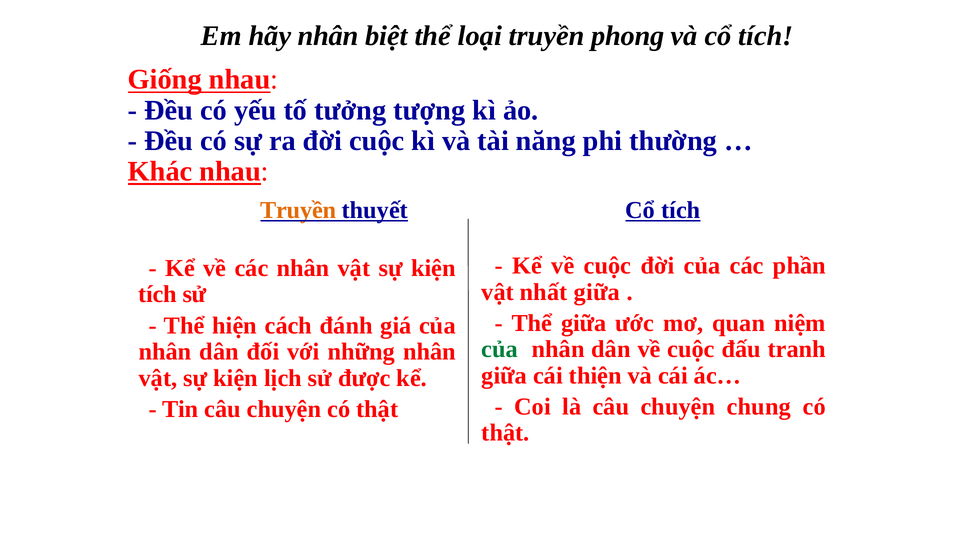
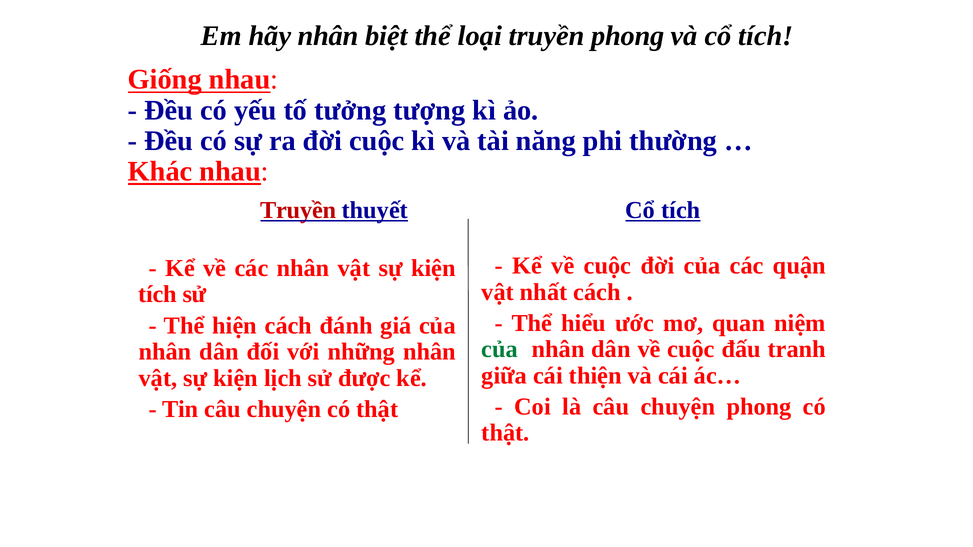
Truyền at (298, 210) colour: orange -> red
phần: phần -> quận
nhất giữa: giữa -> cách
Thể giữa: giữa -> hiểu
chuyện chung: chung -> phong
